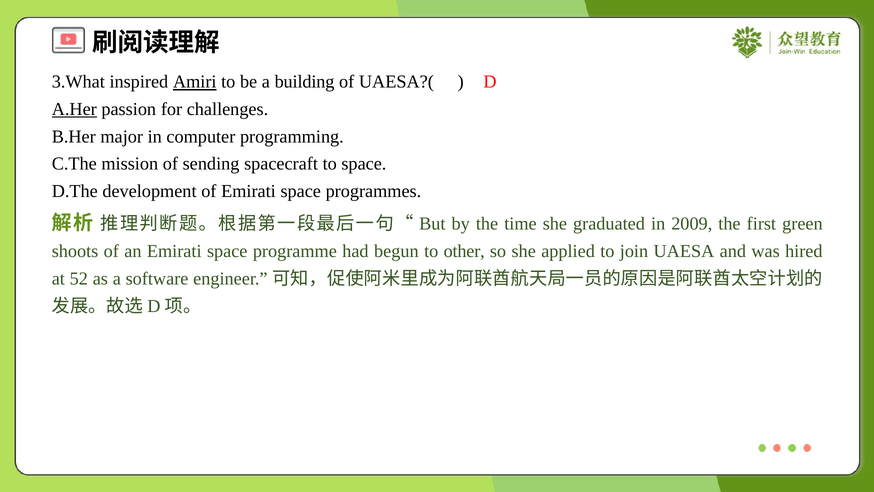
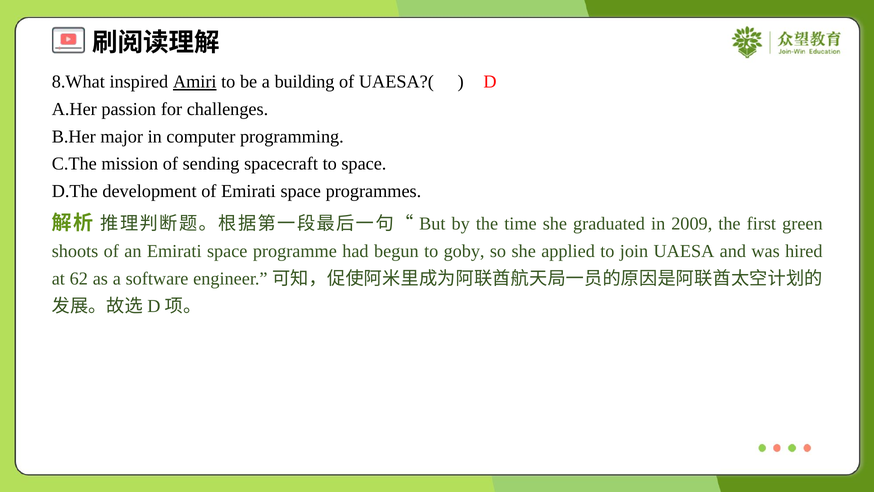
3.What: 3.What -> 8.What
A.Her underline: present -> none
other: other -> goby
52: 52 -> 62
